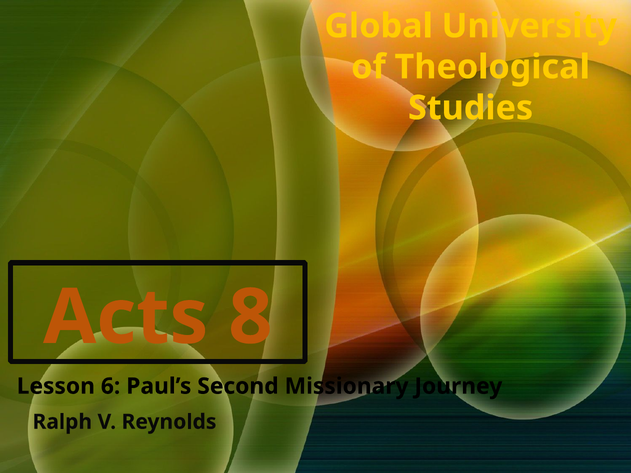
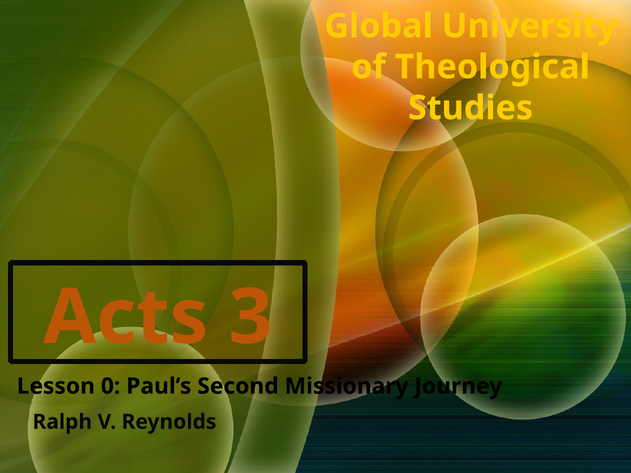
8: 8 -> 3
6: 6 -> 0
